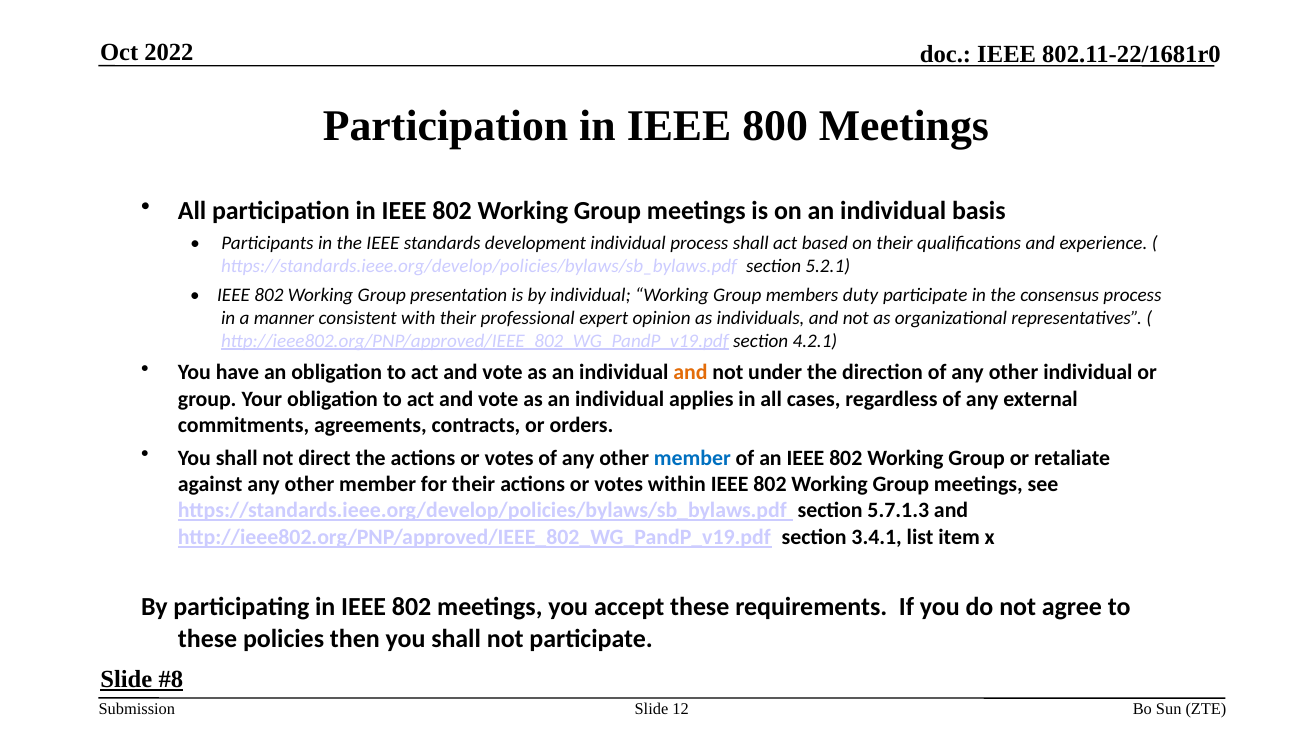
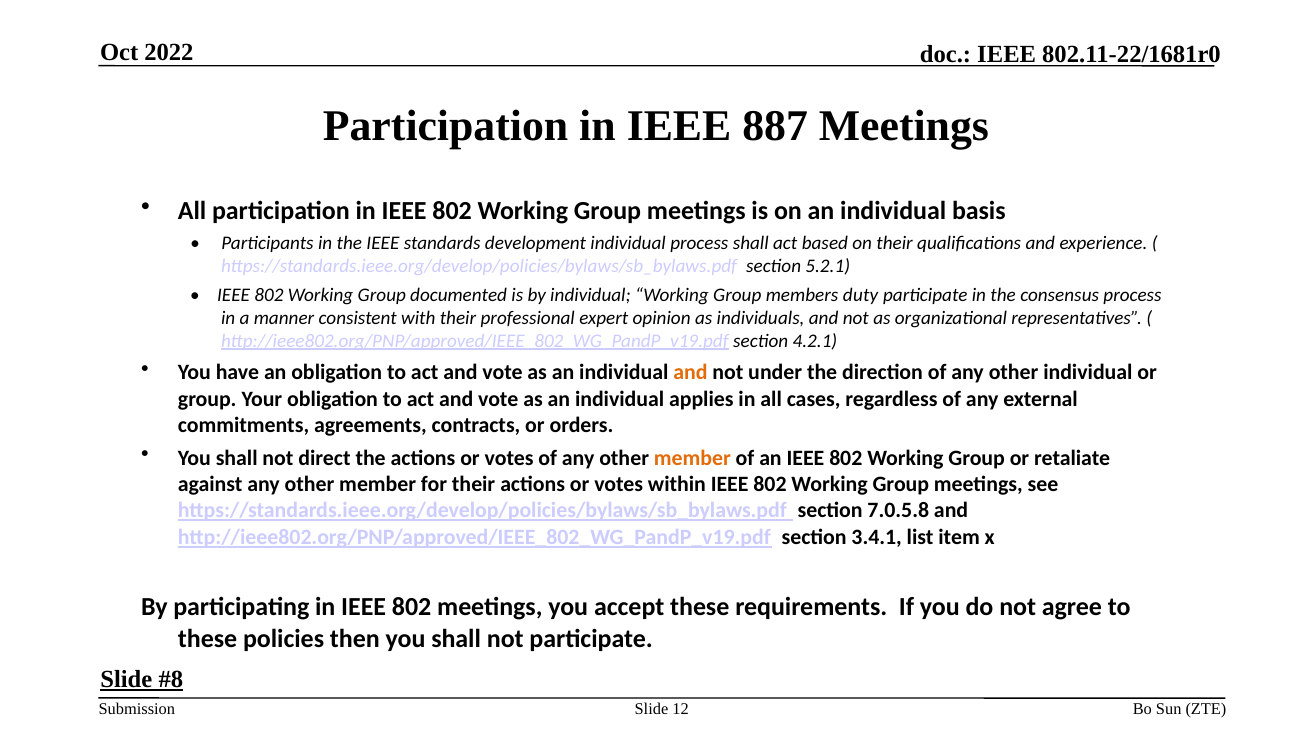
800: 800 -> 887
presentation: presentation -> documented
member at (692, 458) colour: blue -> orange
5.7.1.3: 5.7.1.3 -> 7.0.5.8
